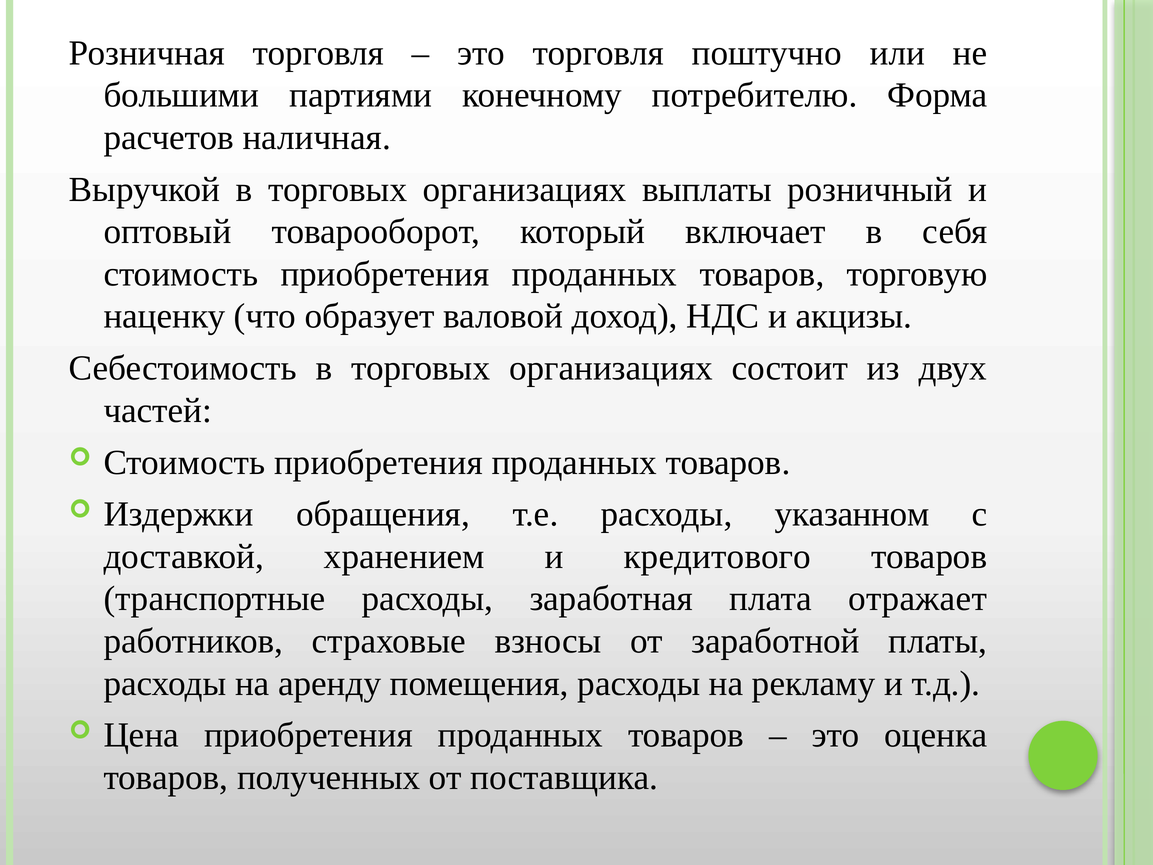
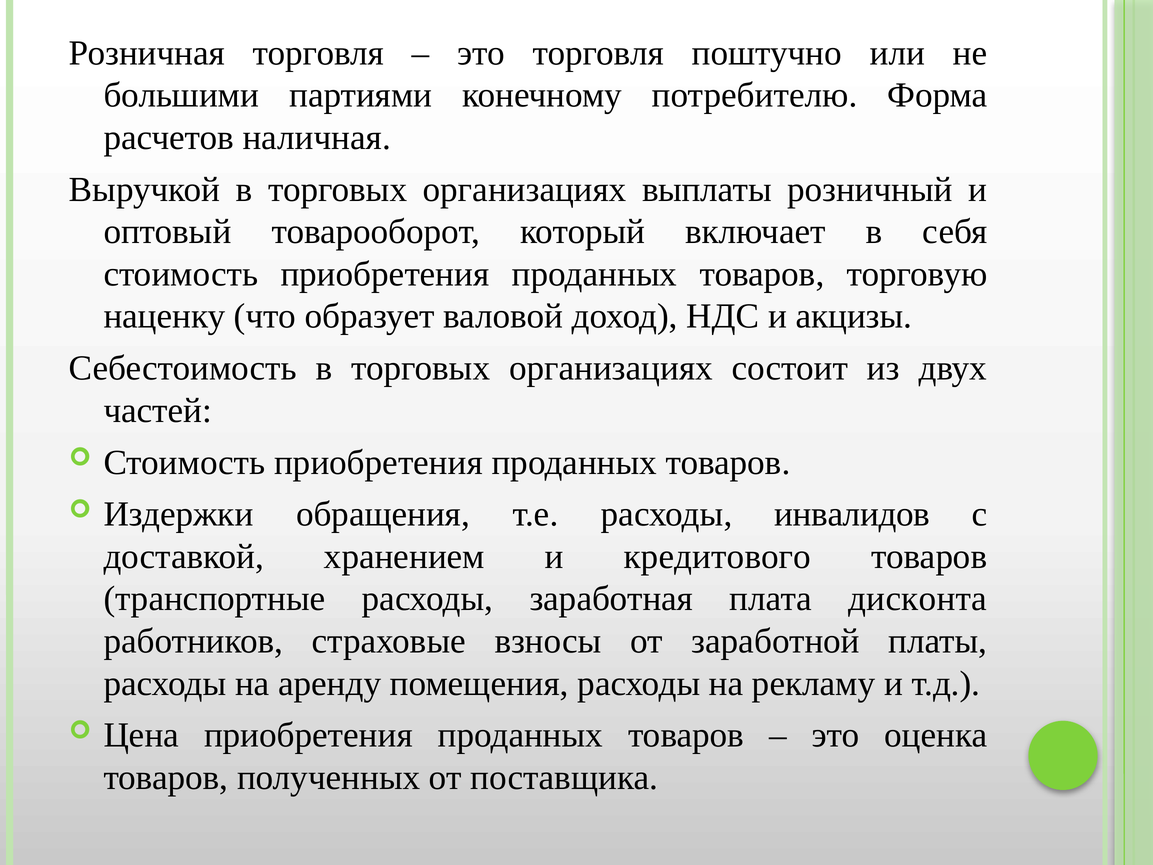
указанном: указанном -> инвалидов
отражает: отражает -> дисконта
